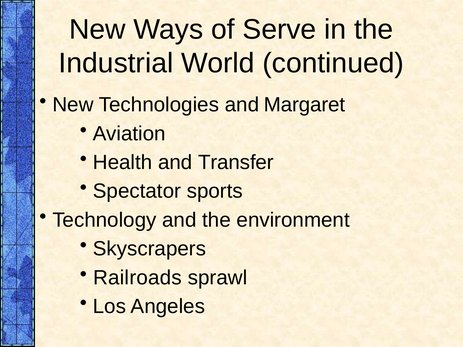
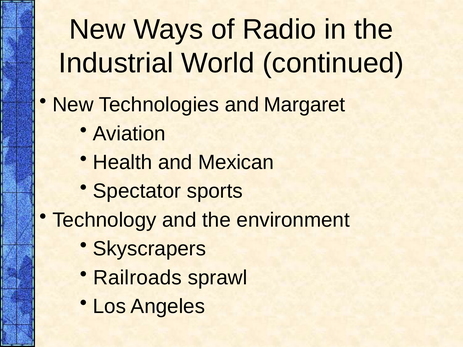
Serve: Serve -> Radio
Transfer: Transfer -> Mexican
